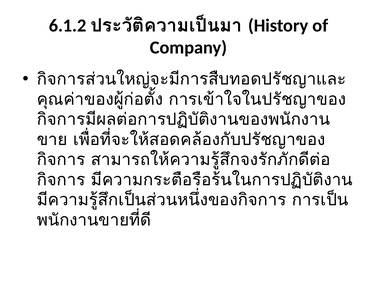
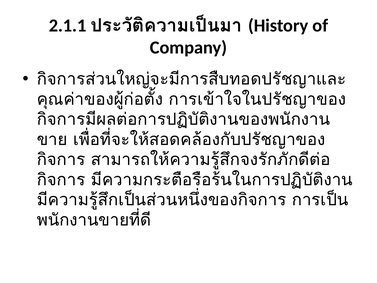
6.1.2: 6.1.2 -> 2.1.1
